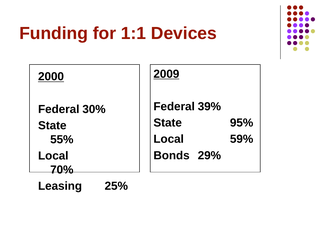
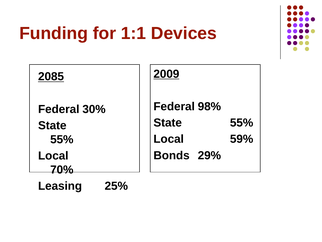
2000: 2000 -> 2085
39%: 39% -> 98%
95% at (242, 123): 95% -> 55%
